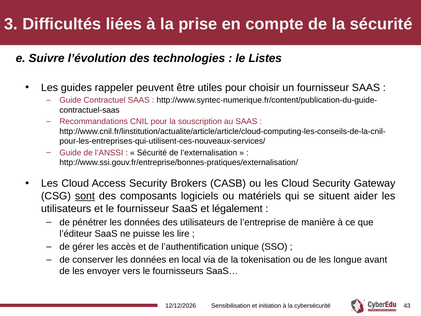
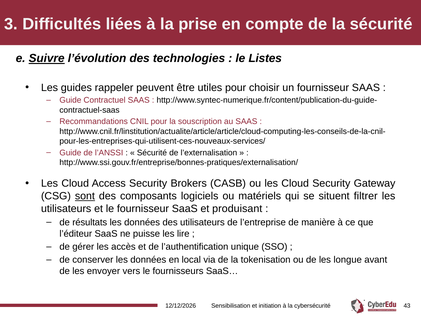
Suivre underline: none -> present
aider: aider -> filtrer
légalement: légalement -> produisant
pénétrer: pénétrer -> résultats
